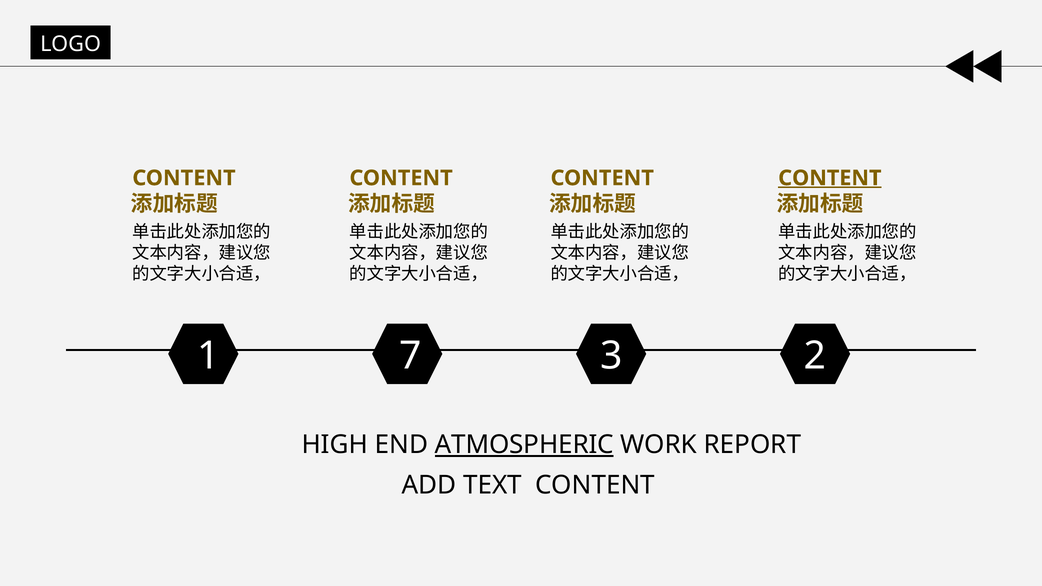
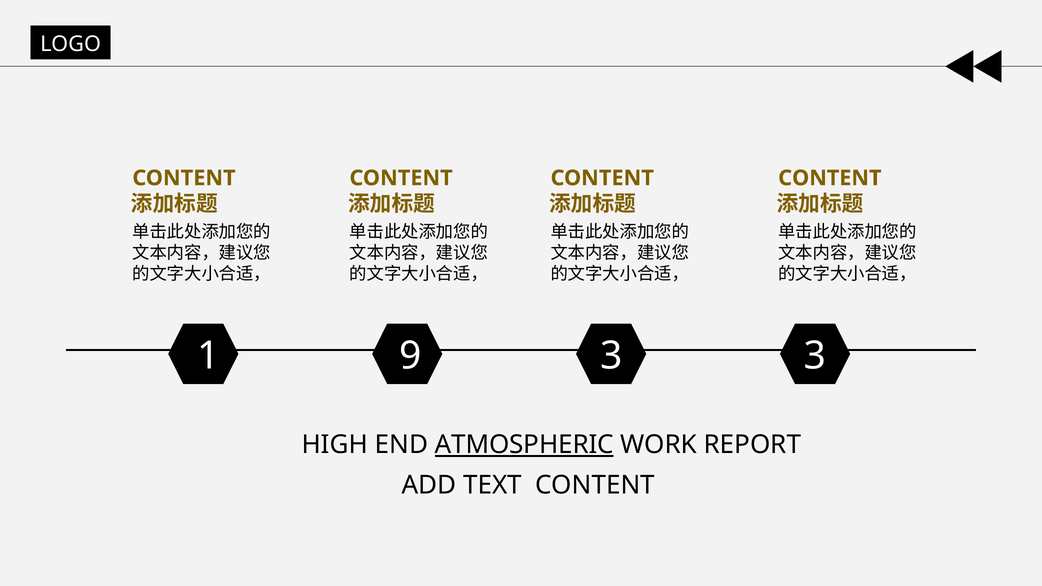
CONTENT at (830, 178) underline: present -> none
7: 7 -> 9
3 2: 2 -> 3
